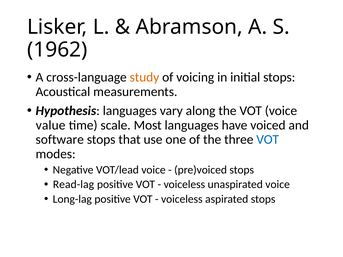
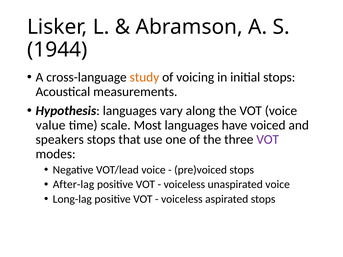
1962: 1962 -> 1944
software: software -> speakers
VOT at (268, 140) colour: blue -> purple
Read-lag: Read-lag -> After-lag
